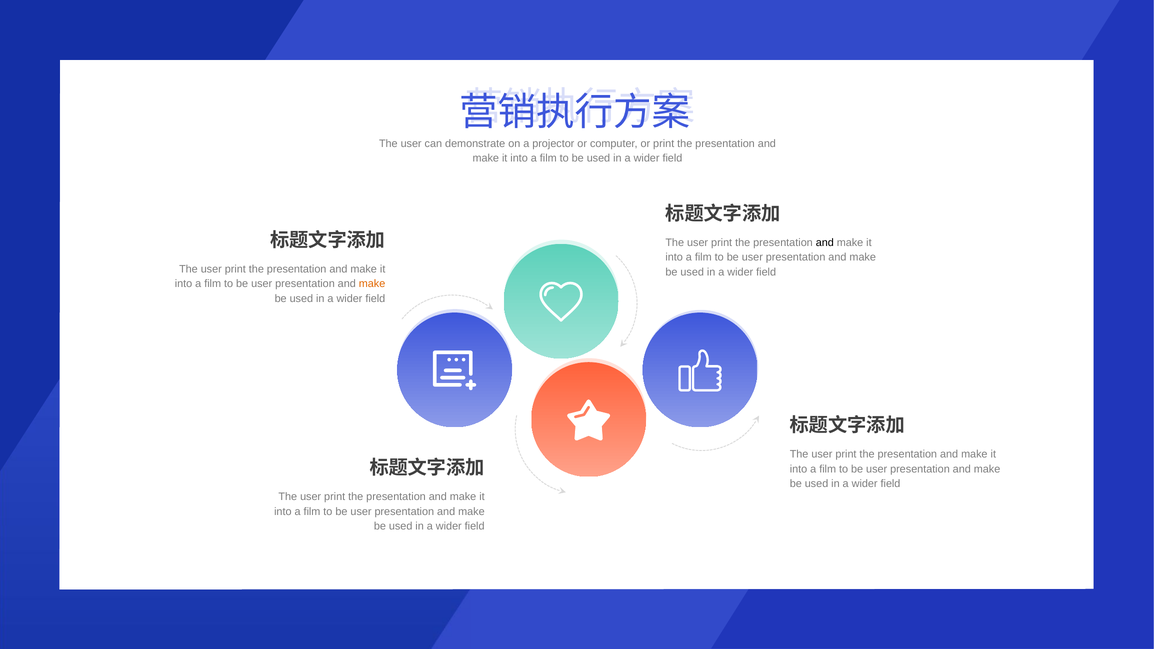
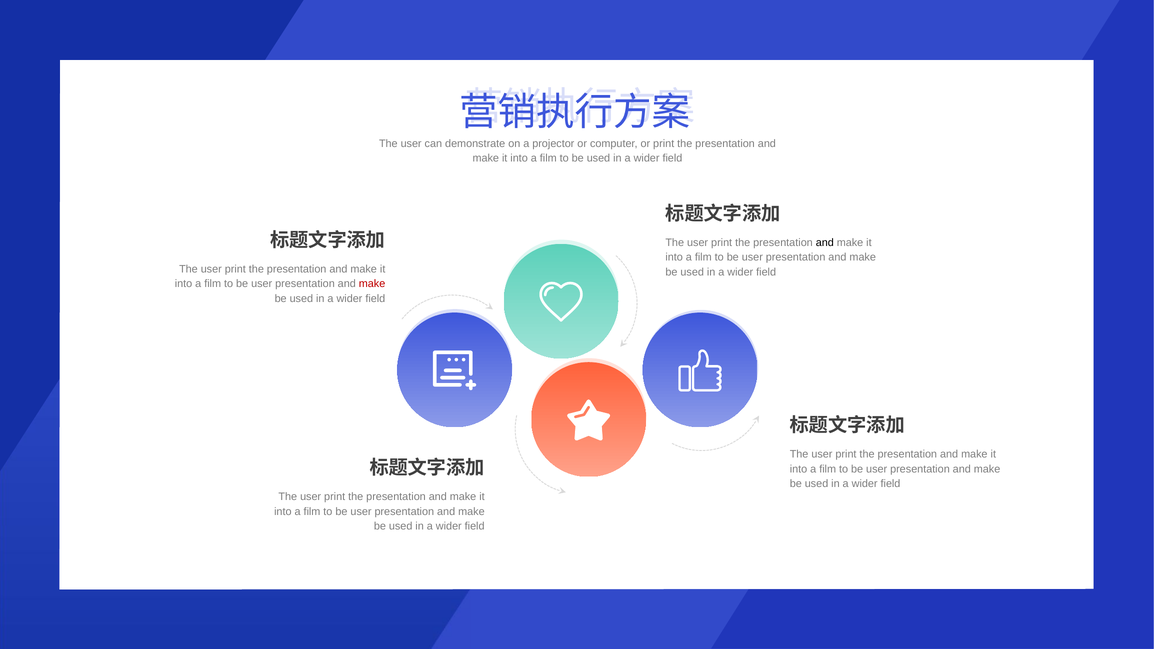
make at (372, 284) colour: orange -> red
